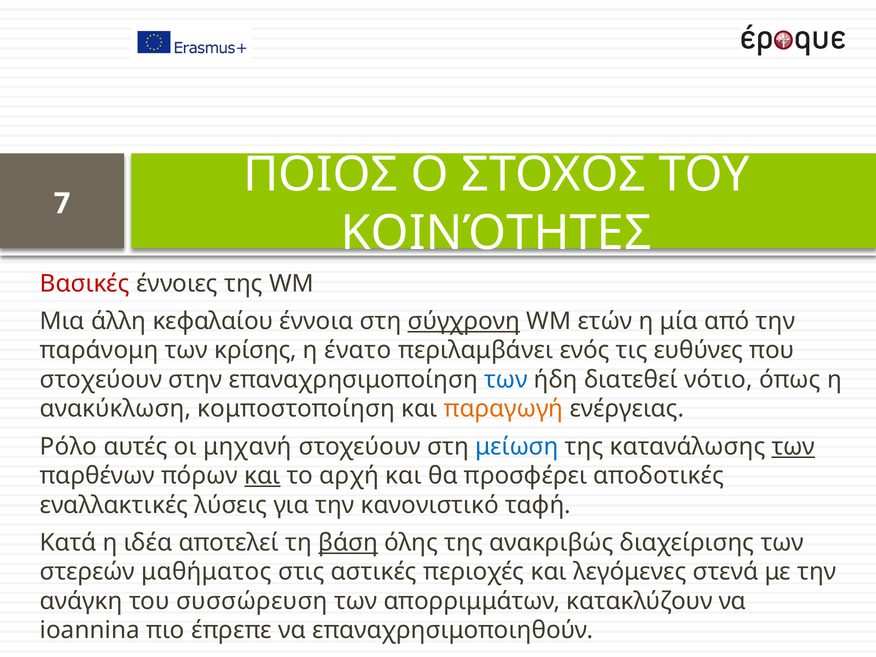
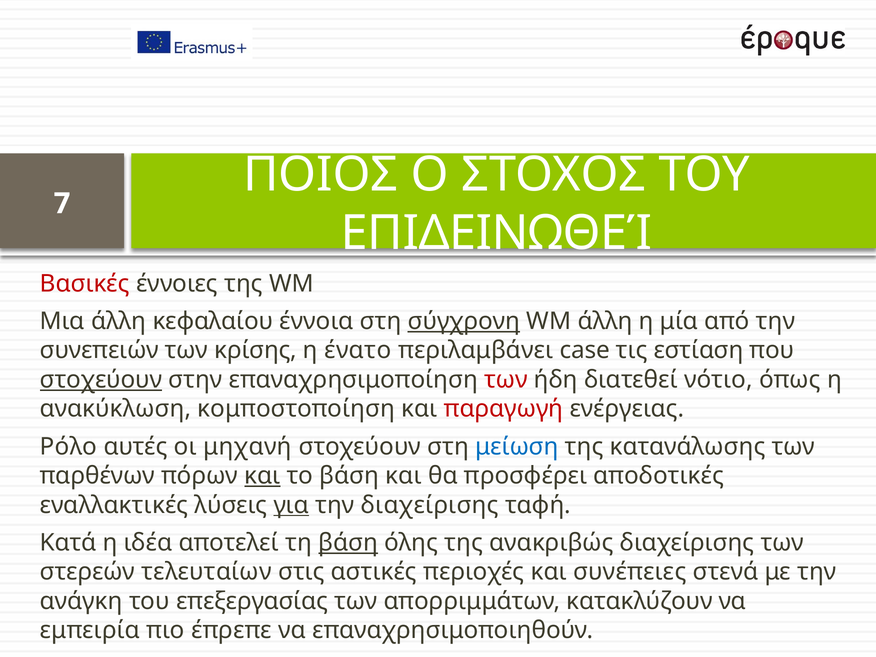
ΚΟΙΝΌΤΗΤΕΣ: ΚΟΙΝΌΤΗΤΕΣ -> ΕΠΙΔΕΙΝΩΘΕΊ
WM ετών: ετών -> άλλη
παράνομη: παράνομη -> συνεπειών
ενός: ενός -> case
ευθύνες: ευθύνες -> εστίαση
στοχεύουν at (101, 380) underline: none -> present
των at (506, 380) colour: blue -> red
παραγωγή colour: orange -> red
των at (793, 447) underline: present -> none
το αρχή: αρχή -> βάση
για underline: none -> present
την κανονιστικό: κανονιστικό -> διαχείρισης
μαθήματος: μαθήματος -> τελευταίων
λεγόμενες: λεγόμενες -> συνέπειες
συσσώρευση: συσσώρευση -> επεξεργασίας
ioannina: ioannina -> εμπειρία
